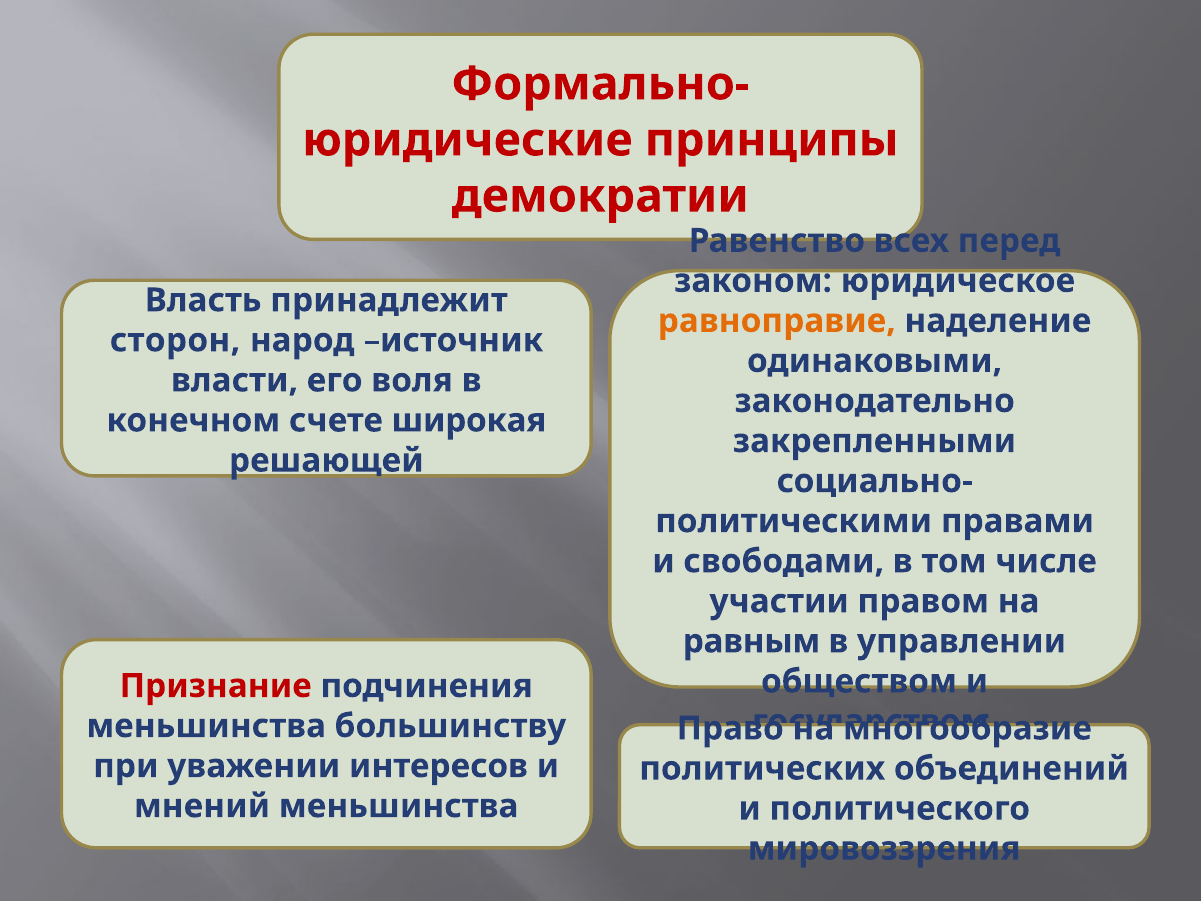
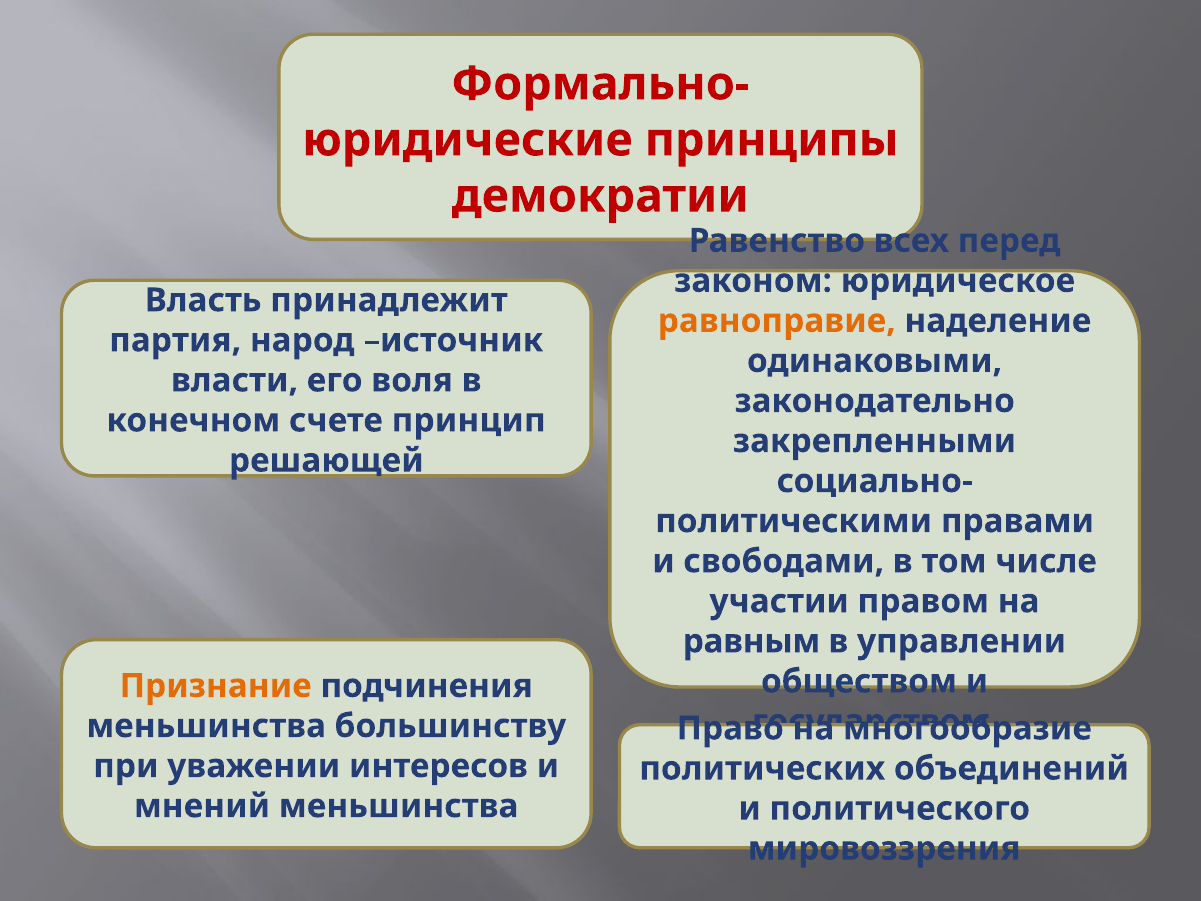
сторон: сторон -> партия
широкая: широкая -> принцип
Признание colour: red -> orange
